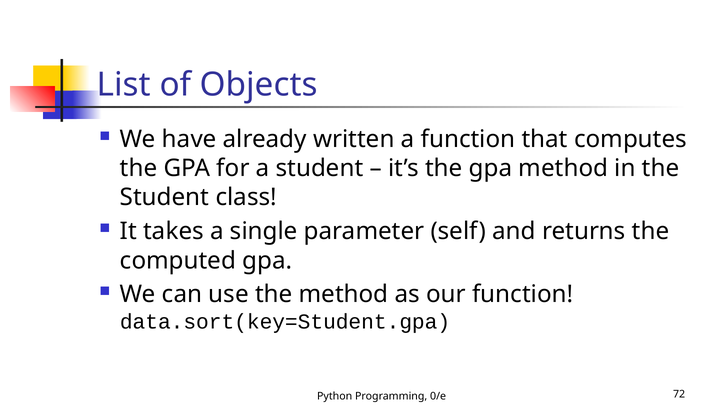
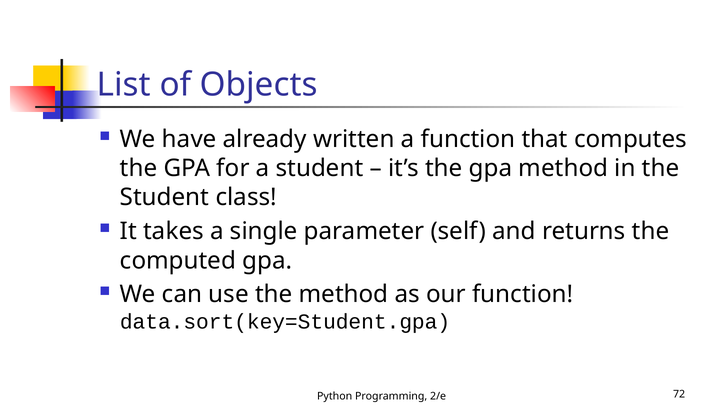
0/e: 0/e -> 2/e
